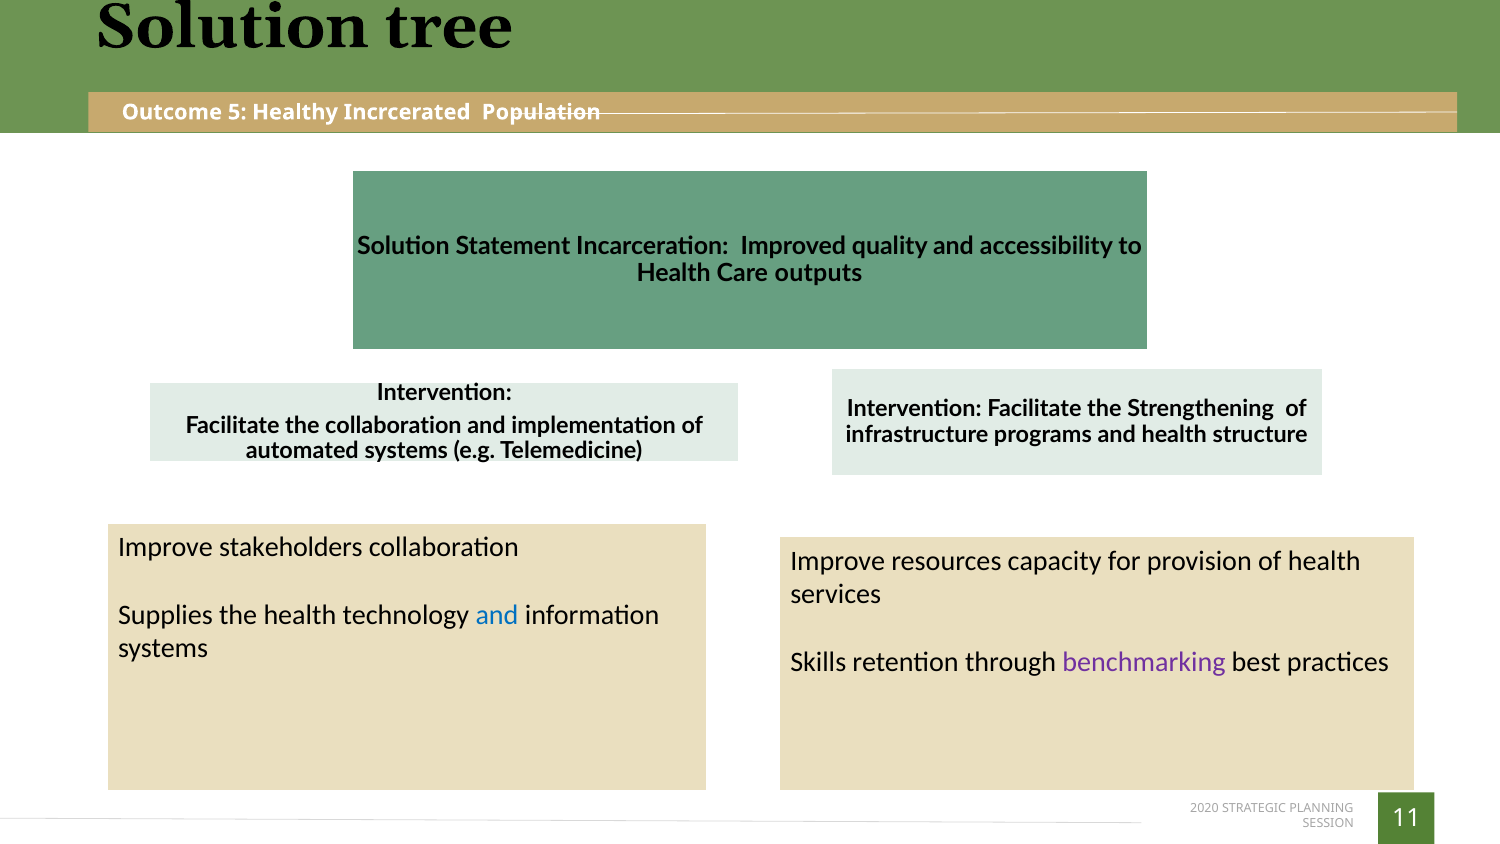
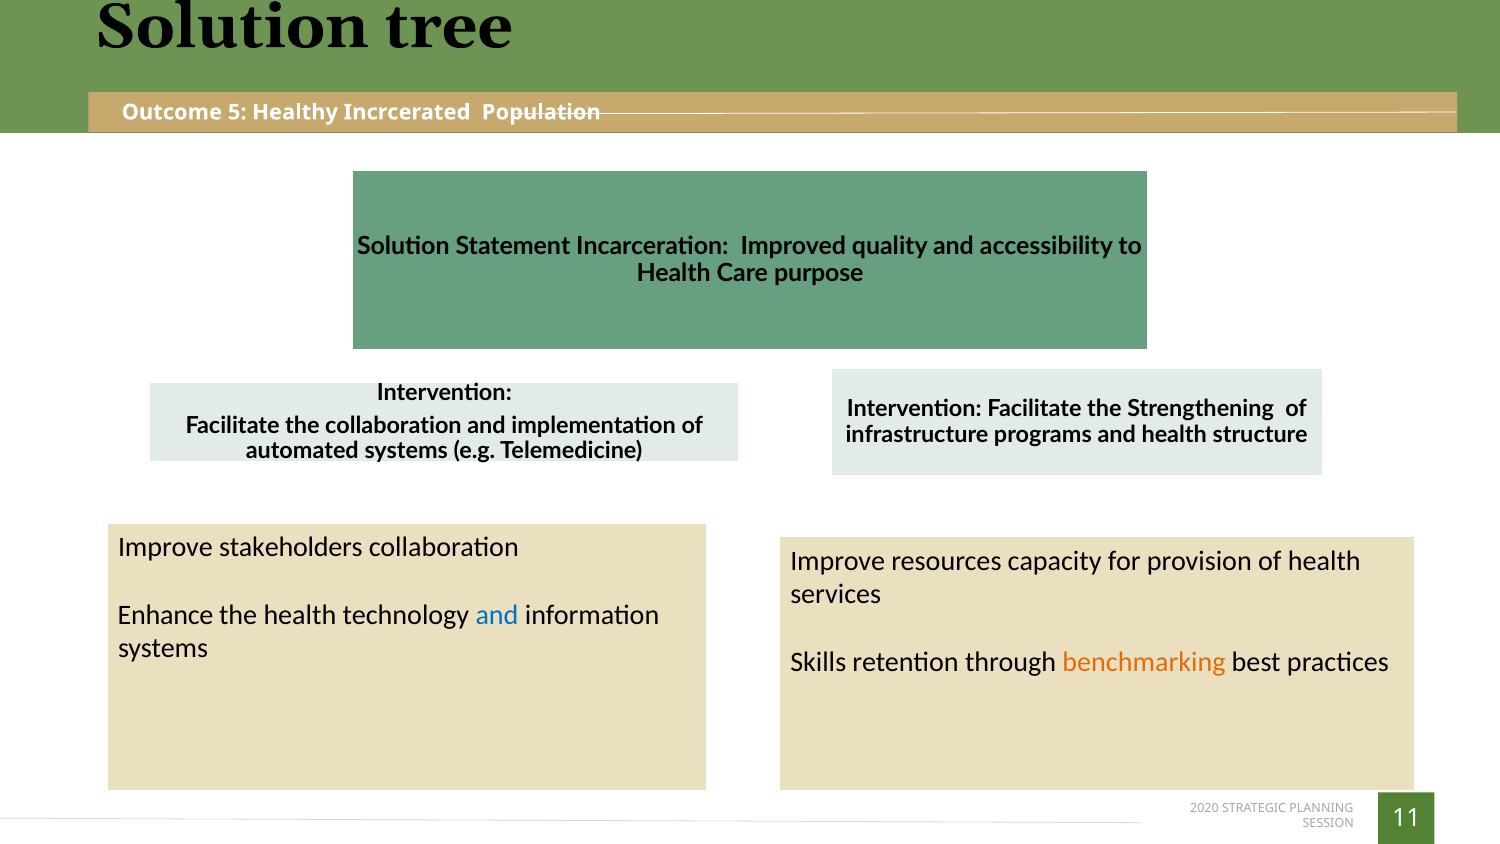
outputs: outputs -> purpose
Supplies: Supplies -> Enhance
benchmarking colour: purple -> orange
